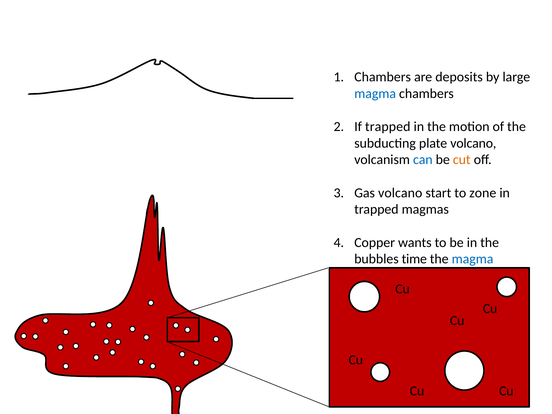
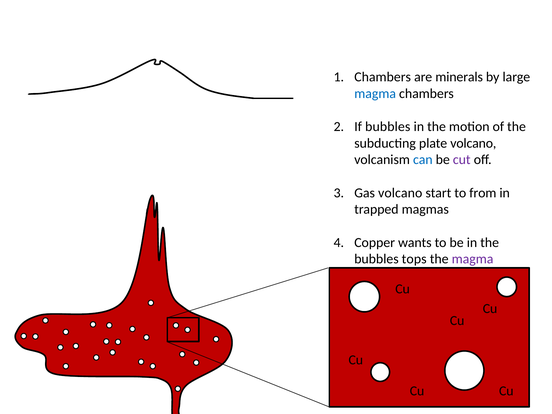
deposits: deposits -> minerals
If trapped: trapped -> bubbles
cut colour: orange -> purple
zone: zone -> from
time: time -> tops
magma at (473, 259) colour: blue -> purple
